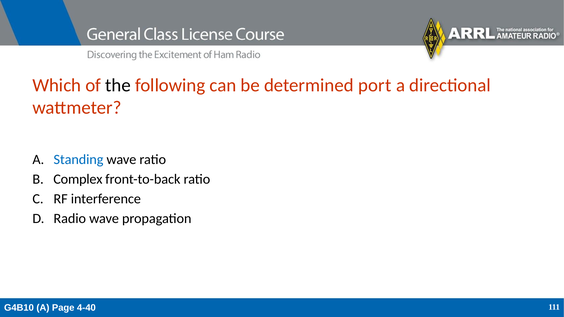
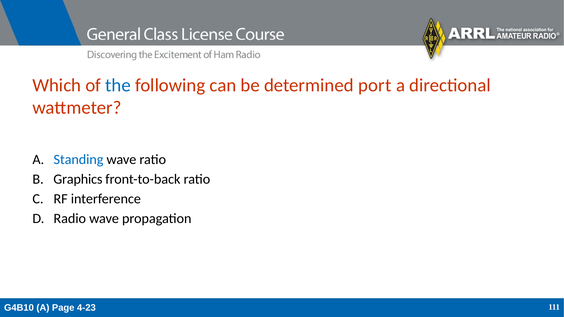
the colour: black -> blue
Complex: Complex -> Graphics
4-40: 4-40 -> 4-23
